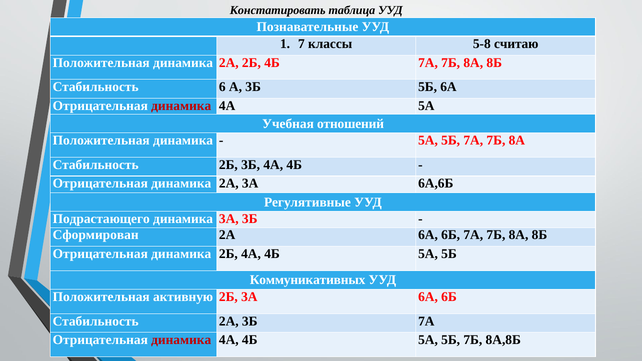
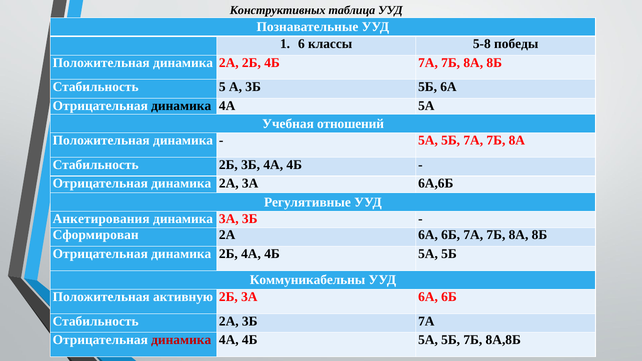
Констатировать: Констатировать -> Конструктивных
7: 7 -> 6
считаю: считаю -> победы
6: 6 -> 5
динамика at (181, 106) colour: red -> black
Подрастающего: Подрастающего -> Анкетирования
Коммуникативных: Коммуникативных -> Коммуникабельны
